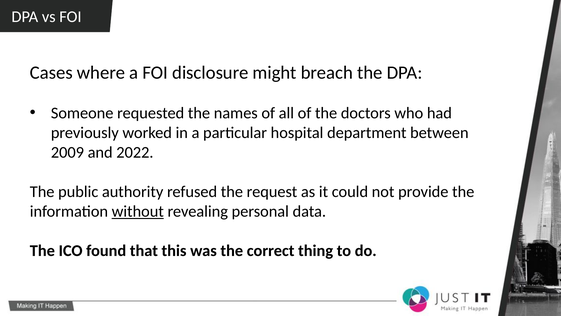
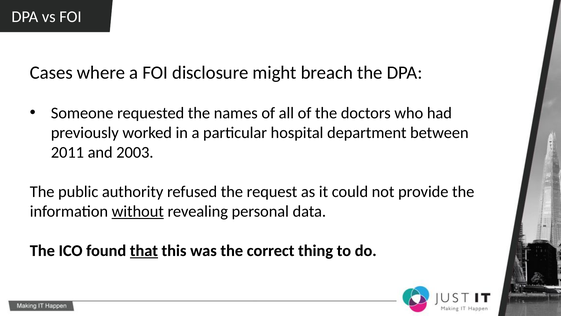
2009: 2009 -> 2011
2022: 2022 -> 2003
that underline: none -> present
